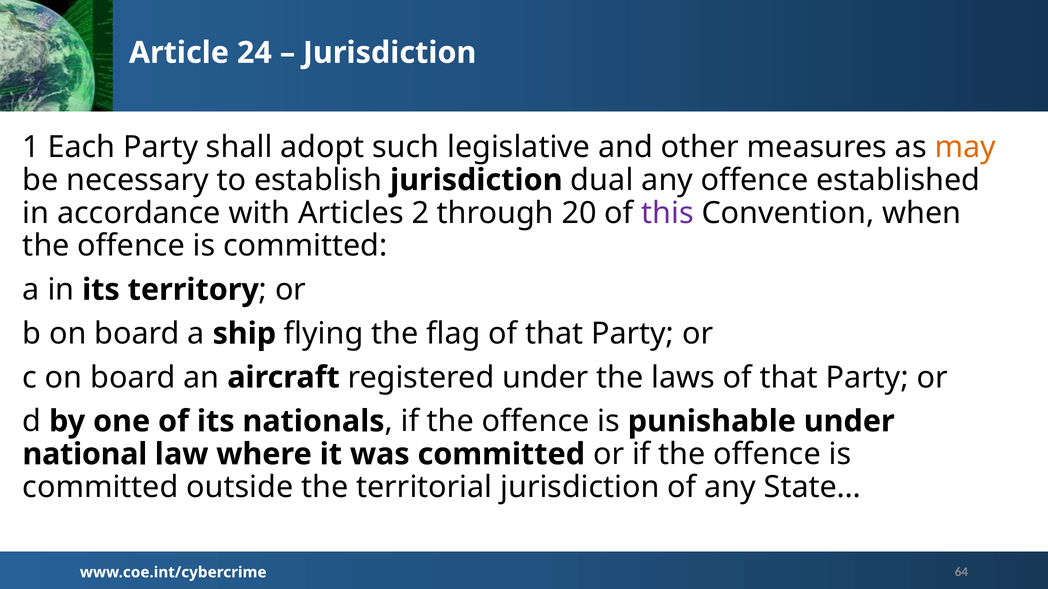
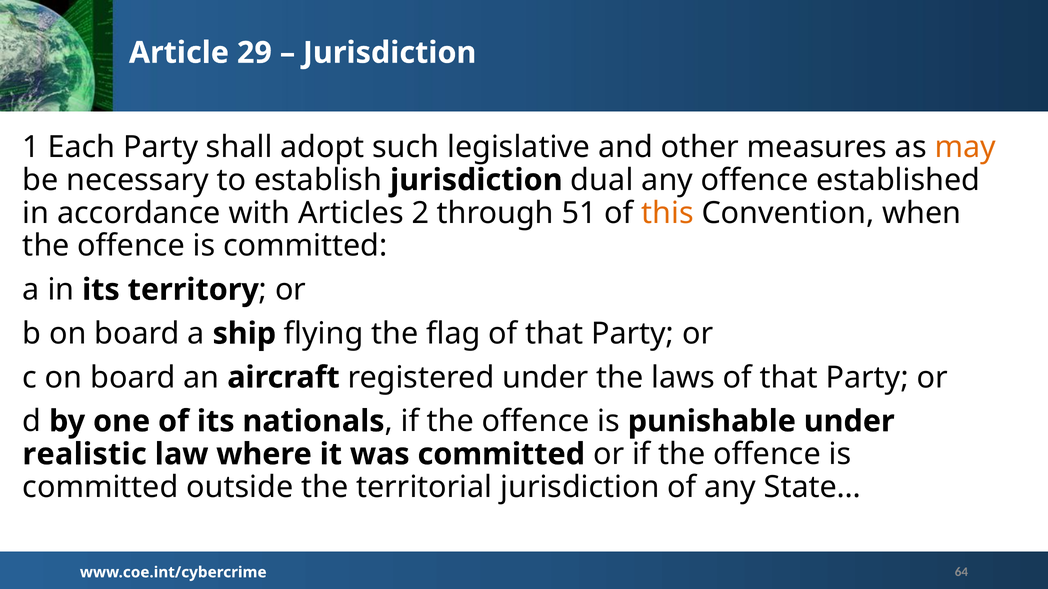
24: 24 -> 29
20: 20 -> 51
this colour: purple -> orange
national: national -> realistic
